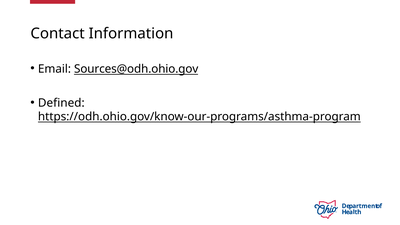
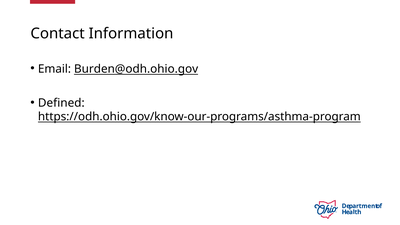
Sources@odh.ohio.gov: Sources@odh.ohio.gov -> Burden@odh.ohio.gov
